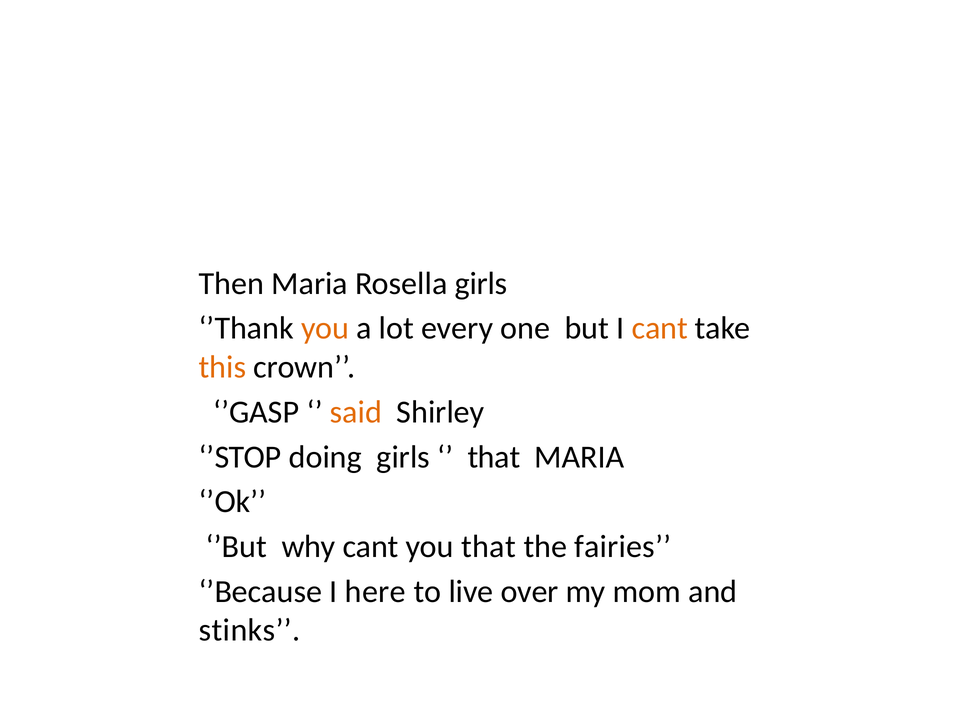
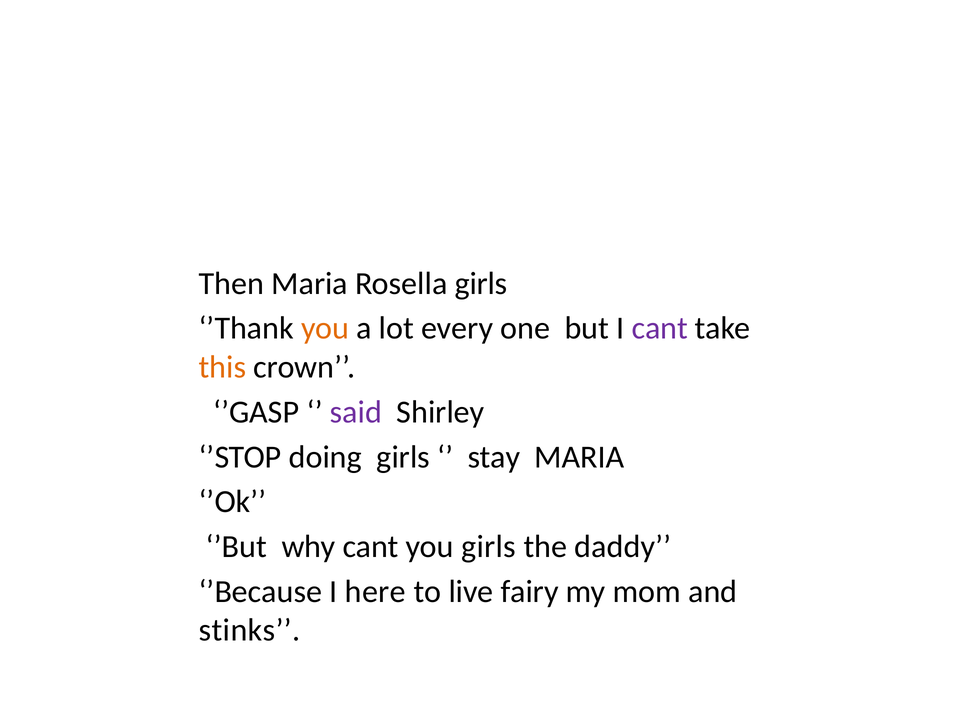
cant at (660, 328) colour: orange -> purple
said colour: orange -> purple
that at (494, 457): that -> stay
you that: that -> girls
fairies: fairies -> daddy
over: over -> fairy
